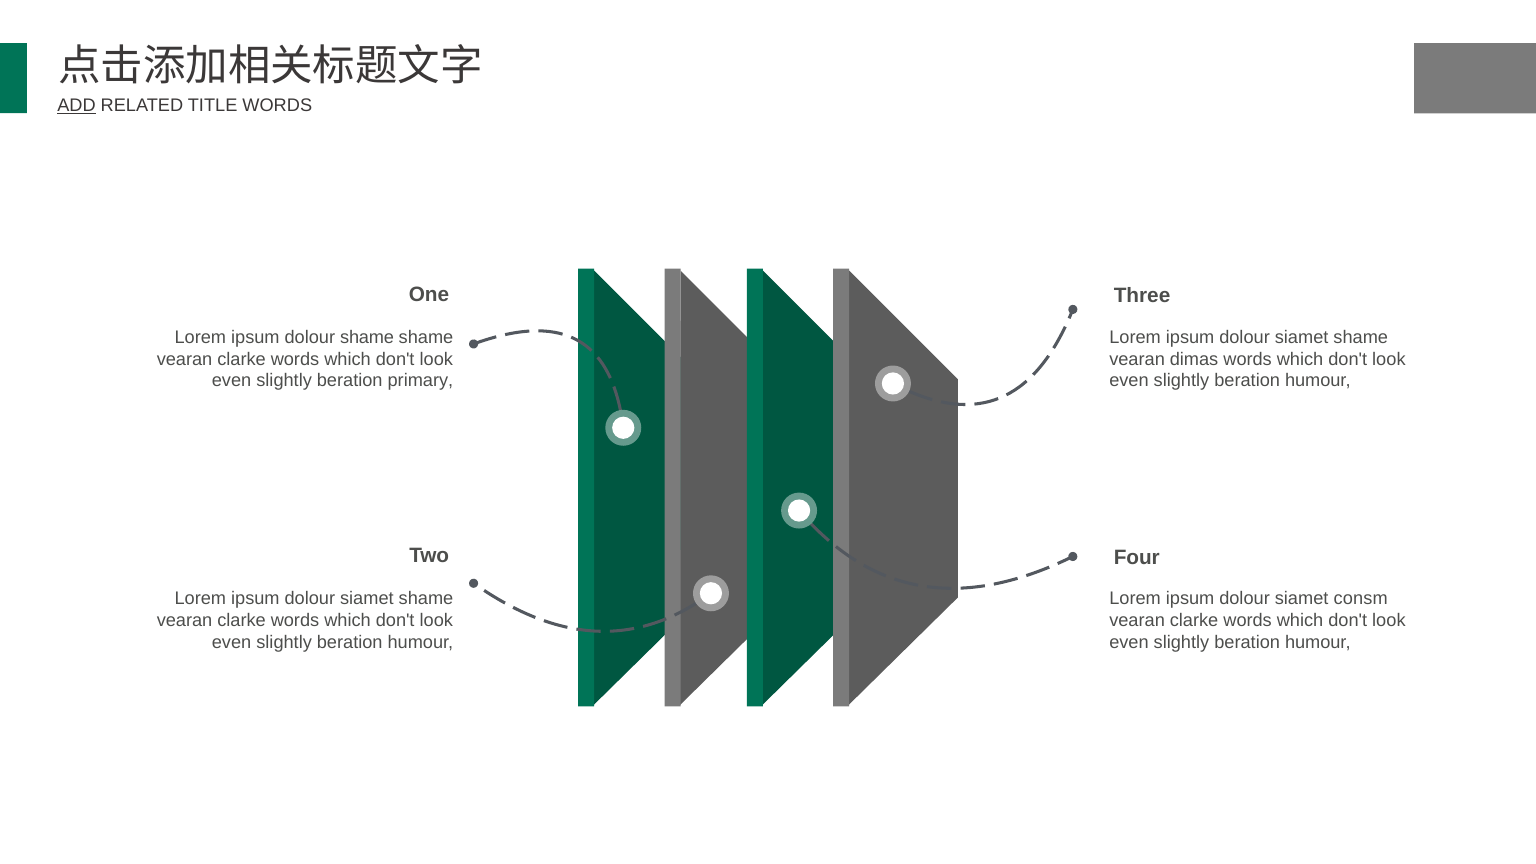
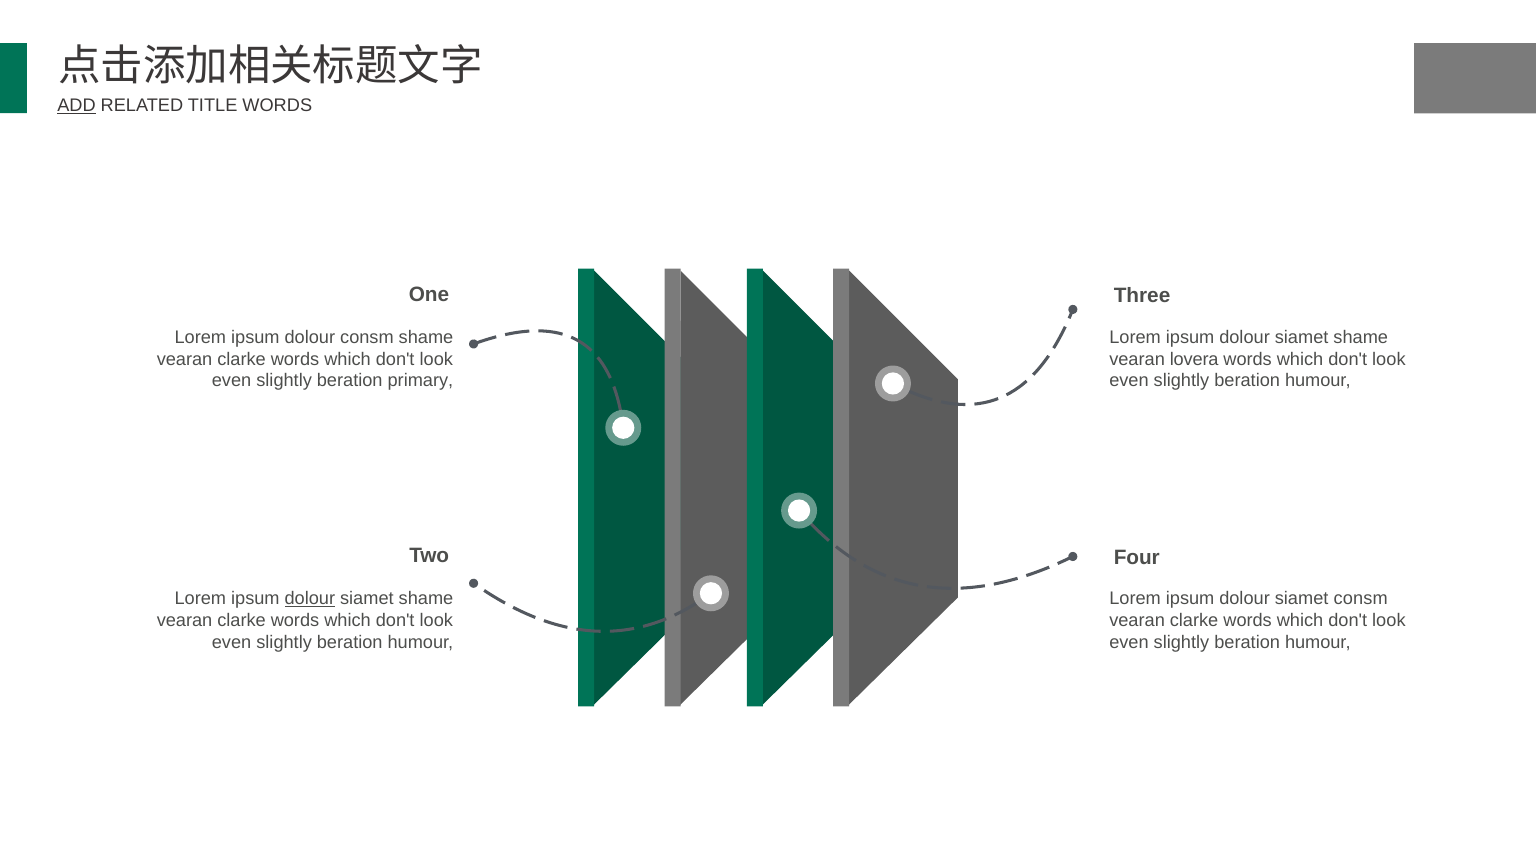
dolour shame: shame -> consm
dimas: dimas -> lovera
dolour at (310, 599) underline: none -> present
